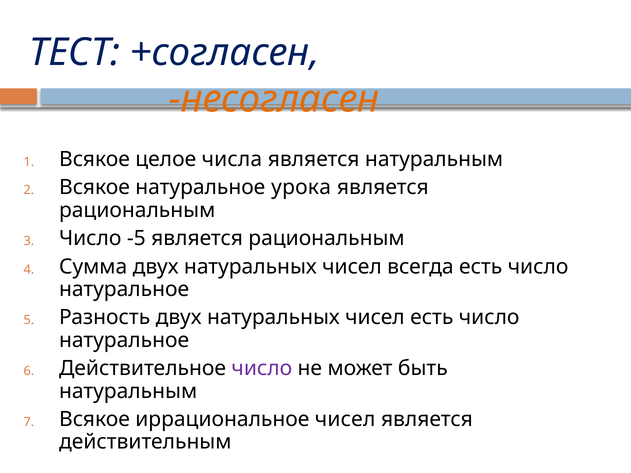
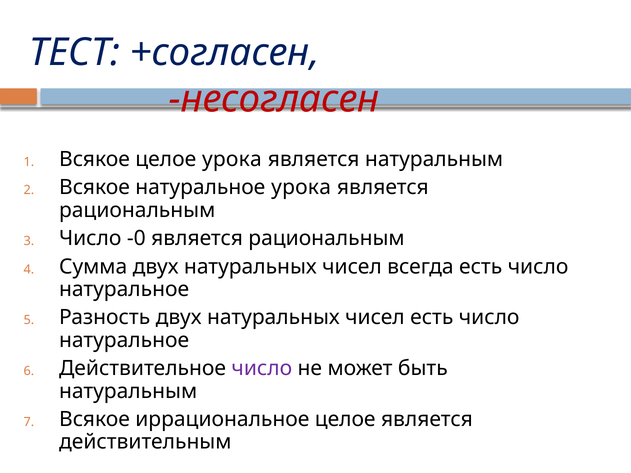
несогласен colour: orange -> red
целое числа: числа -> урока
-5: -5 -> -0
иррациональное чисел: чисел -> целое
